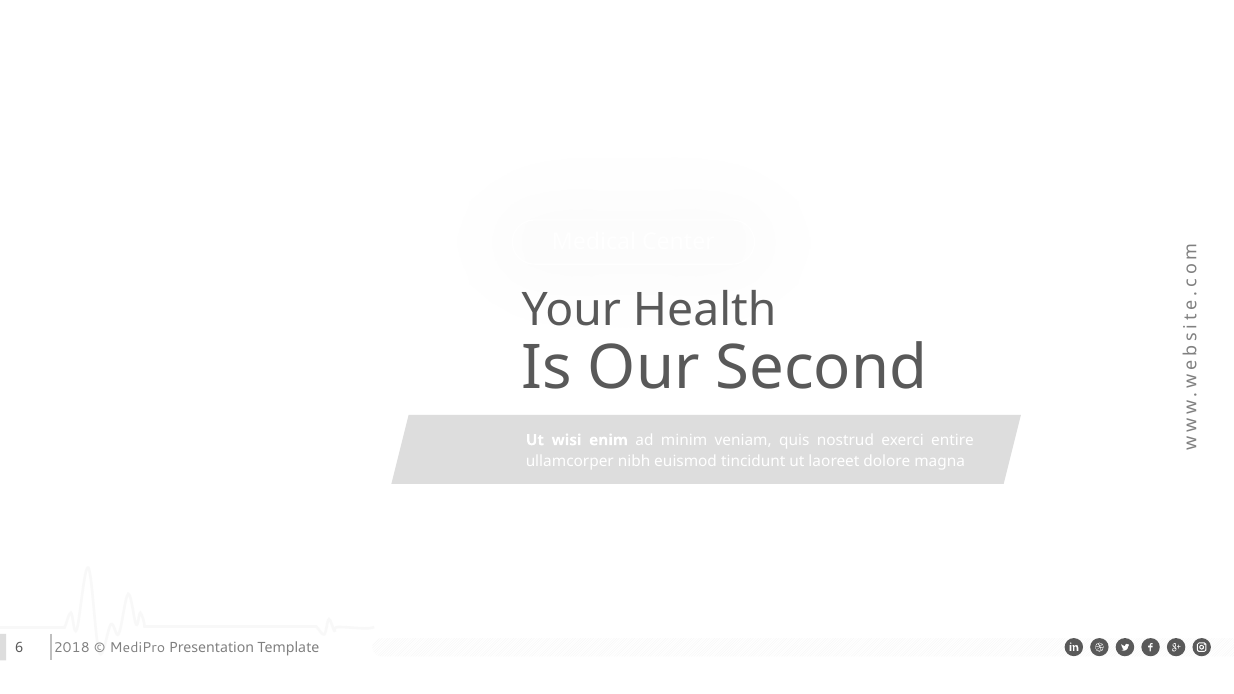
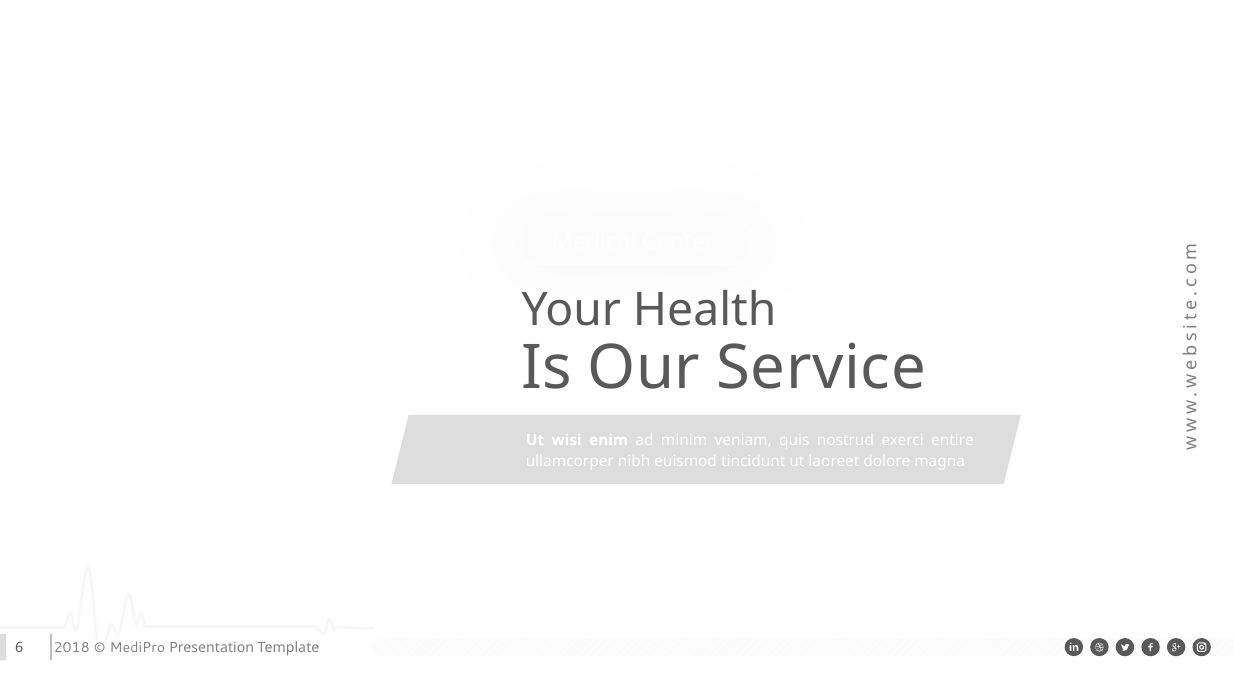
Second: Second -> Service
